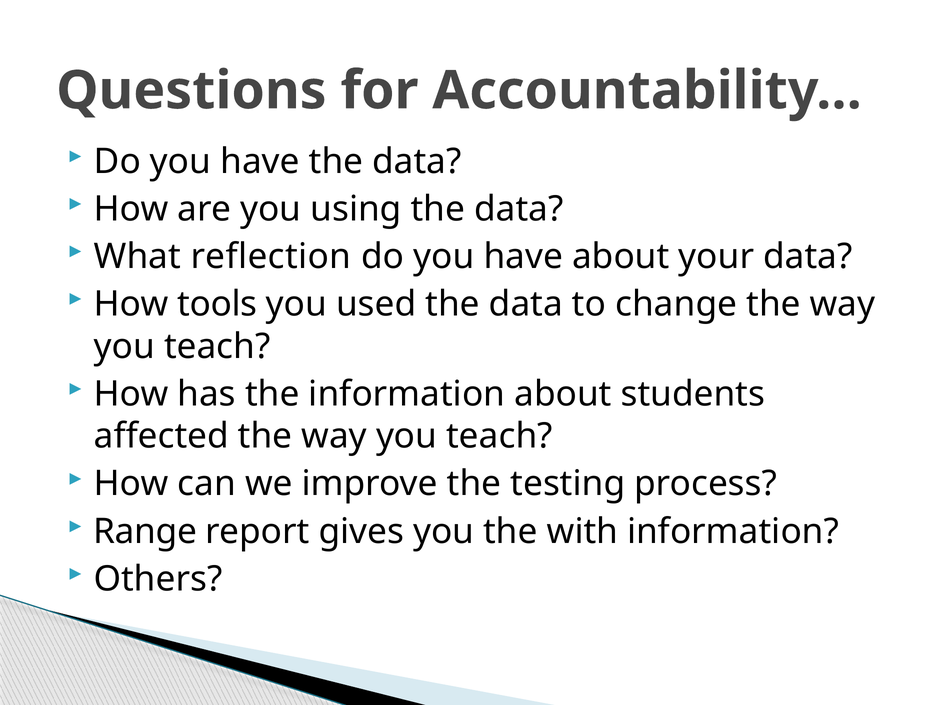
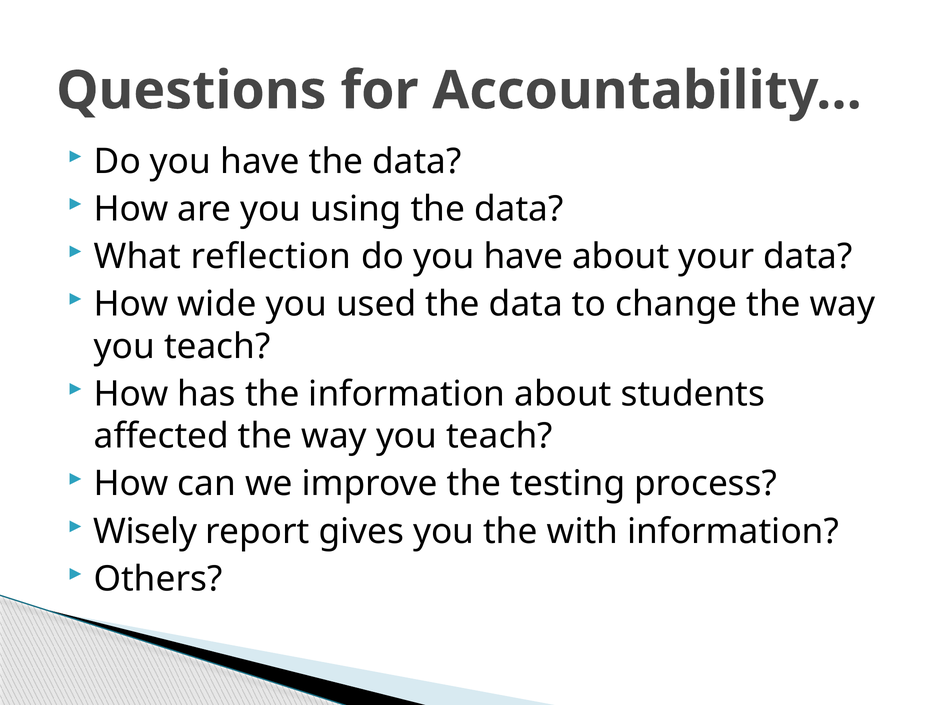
tools: tools -> wide
Range: Range -> Wisely
